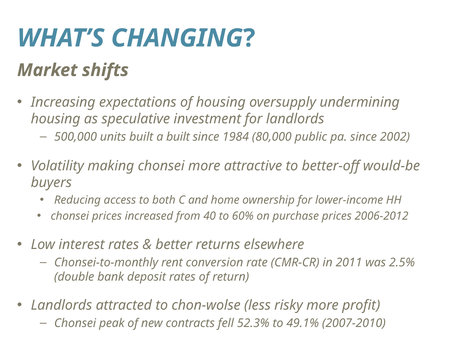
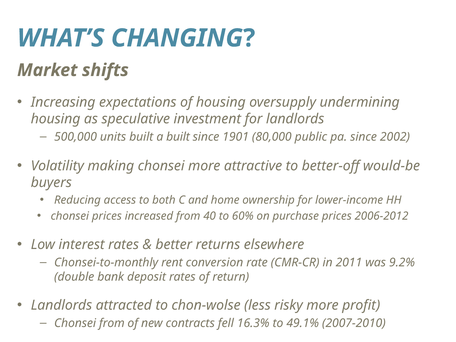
1984: 1984 -> 1901
2.5%: 2.5% -> 9.2%
Chonsei peak: peak -> from
52.3%: 52.3% -> 16.3%
